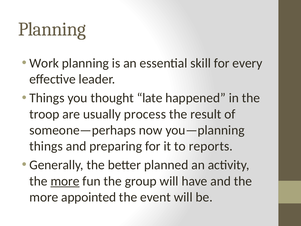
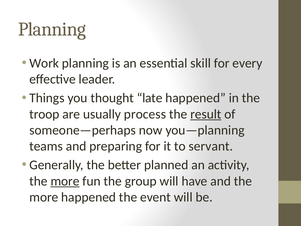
result underline: none -> present
things at (46, 146): things -> teams
reports: reports -> servant
more appointed: appointed -> happened
